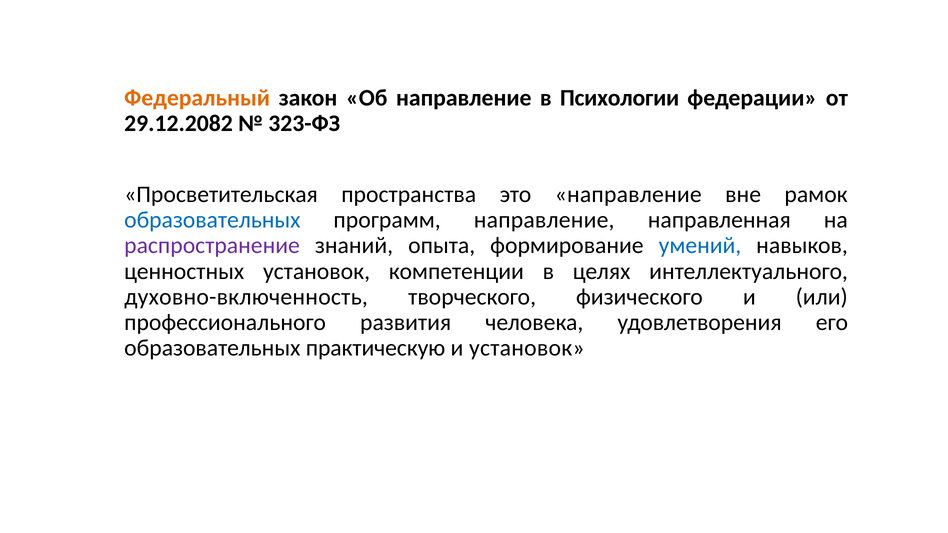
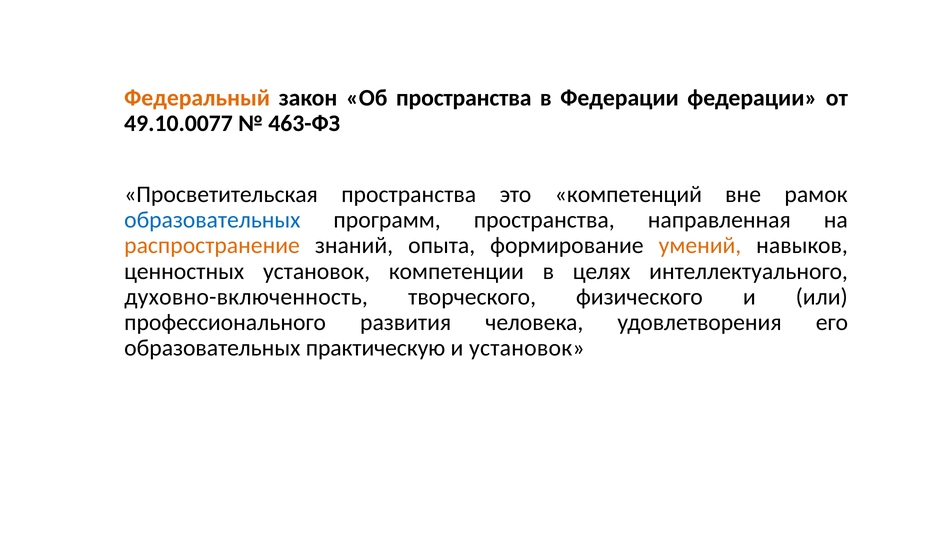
Об направление: направление -> пространства
в Психологии: Психологии -> Федерации
29.12.2082: 29.12.2082 -> 49.10.0077
323-ФЗ: 323-ФЗ -> 463-ФЗ
это направление: направление -> компетенций
программ направление: направление -> пространства
распространение colour: purple -> orange
умений colour: blue -> orange
